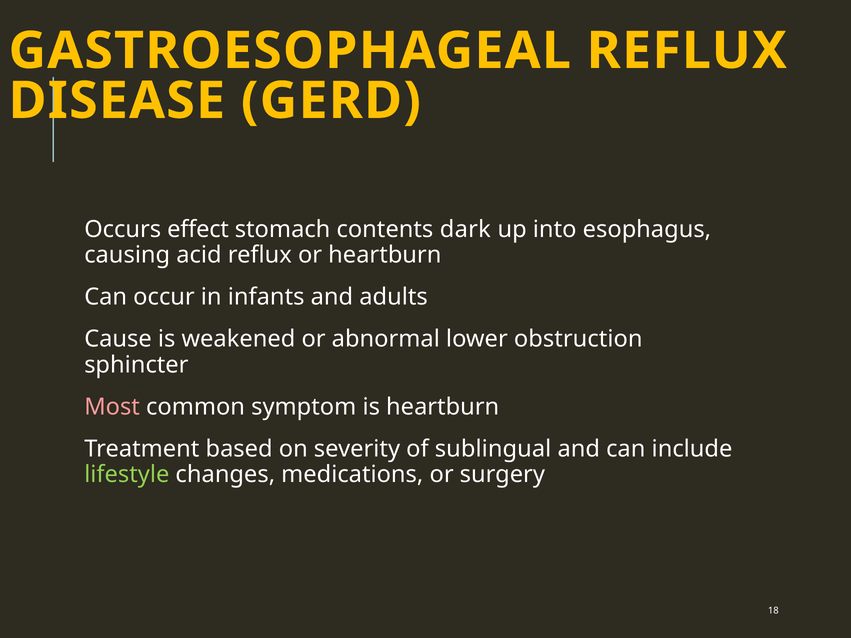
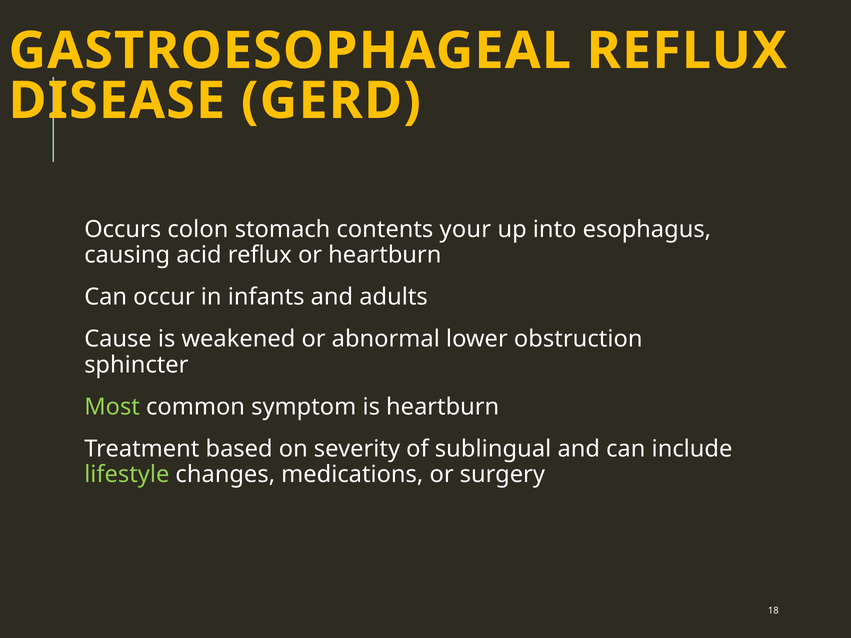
effect: effect -> colon
dark: dark -> your
Most colour: pink -> light green
